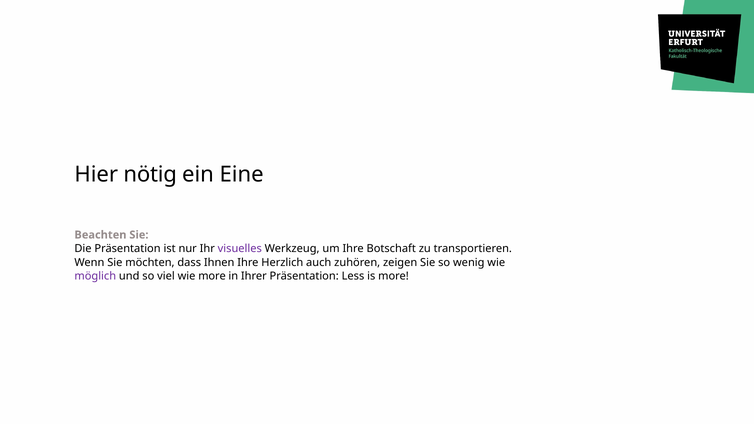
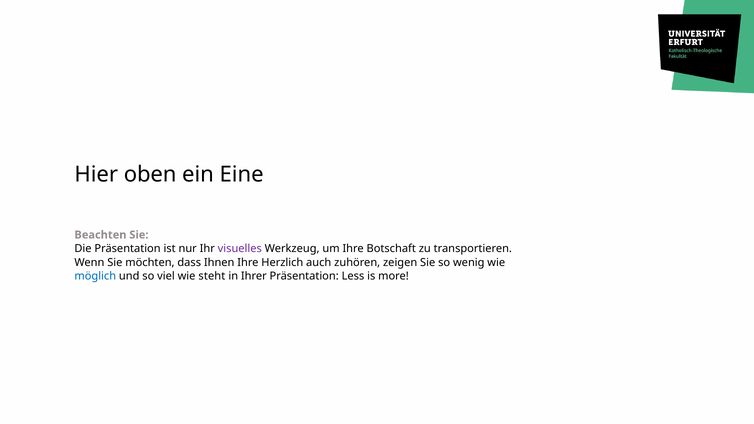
nötig: nötig -> oben
möglich colour: purple -> blue
wie more: more -> steht
